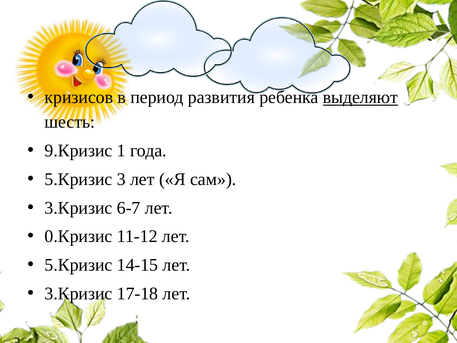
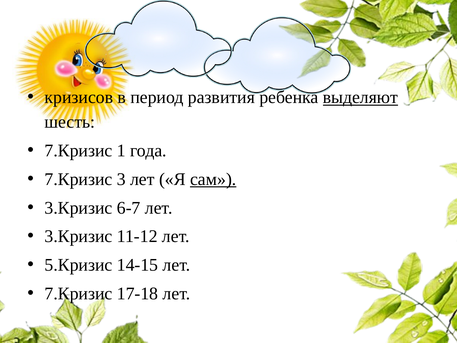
9.Кризис at (79, 150): 9.Кризис -> 7.Кризис
5.Кризис at (79, 179): 5.Кризис -> 7.Кризис
сам underline: none -> present
0.Кризис at (79, 236): 0.Кризис -> 3.Кризис
3.Кризис at (79, 293): 3.Кризис -> 7.Кризис
